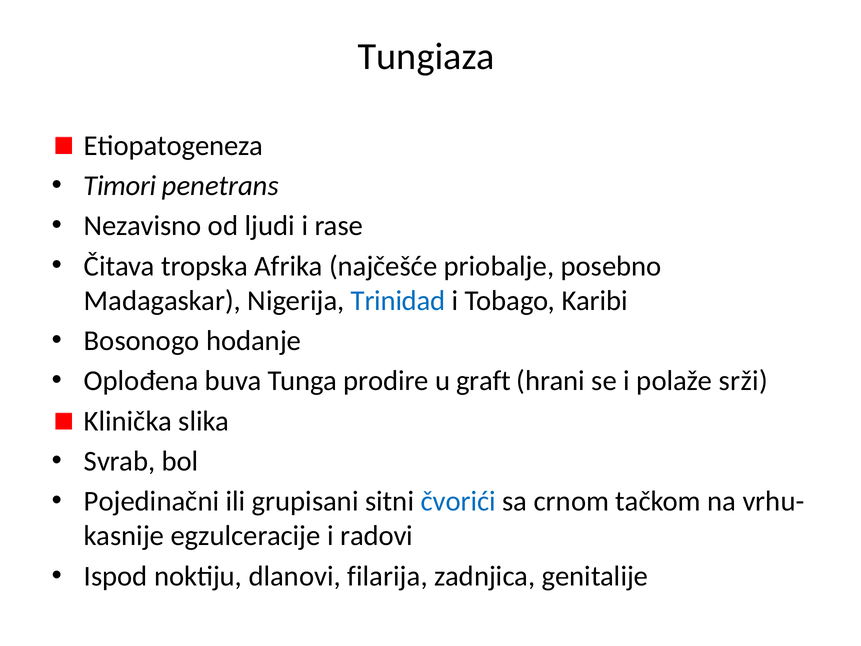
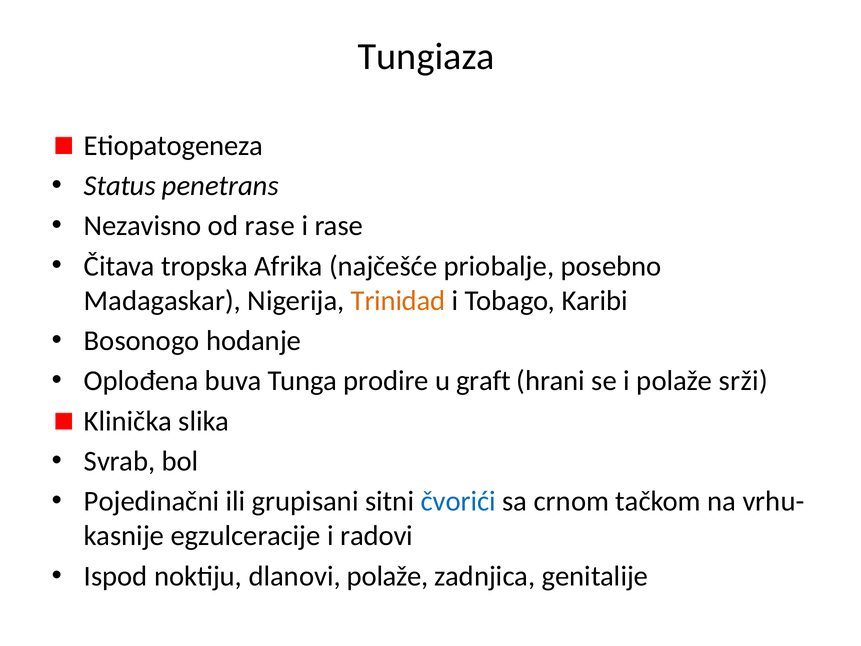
Timori: Timori -> Status
od ljudi: ljudi -> rase
Trinidad colour: blue -> orange
dlanovi filarija: filarija -> polaže
